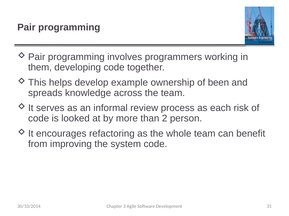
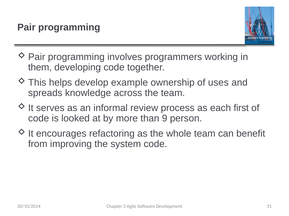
been: been -> uses
risk: risk -> first
2: 2 -> 9
